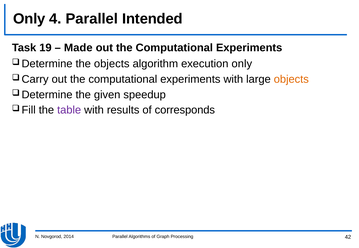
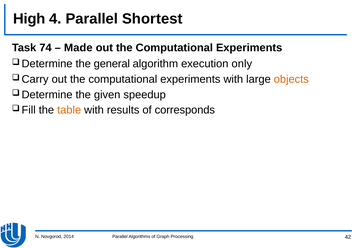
Only at (29, 19): Only -> High
Intended: Intended -> Shortest
19: 19 -> 74
the objects: objects -> general
table colour: purple -> orange
